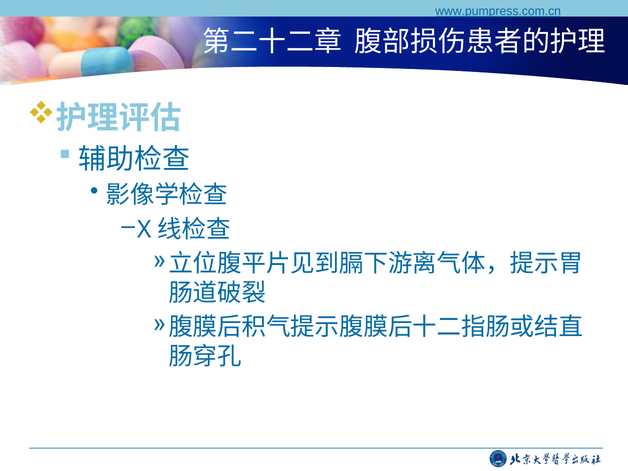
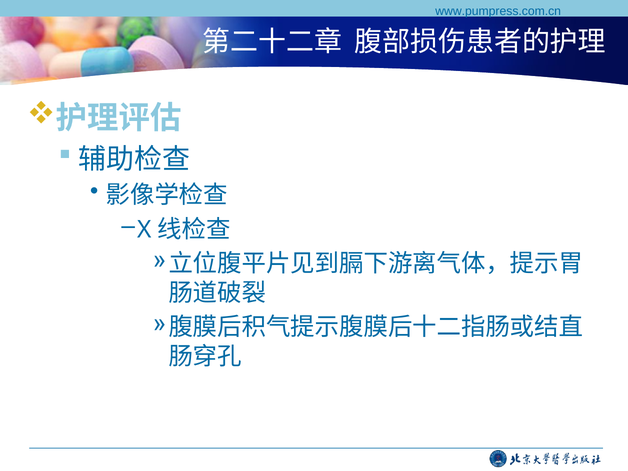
www.pumpress.com.cn underline: present -> none
